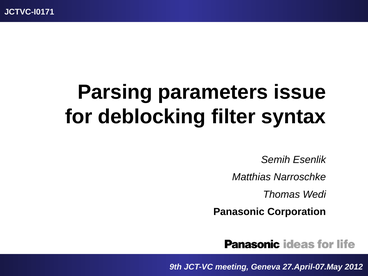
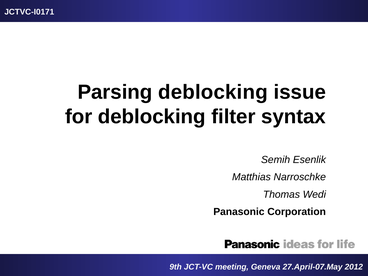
Parsing parameters: parameters -> deblocking
